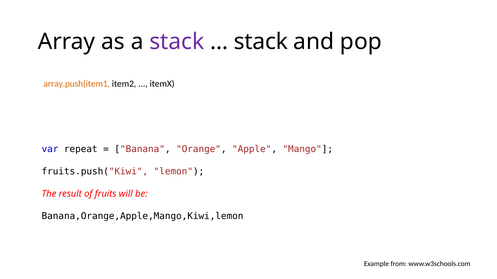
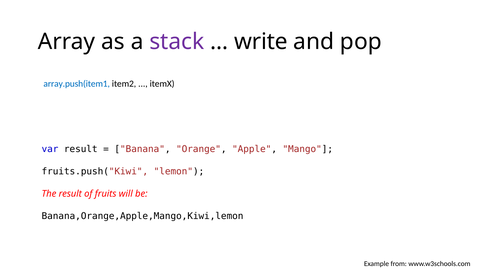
stack at (261, 42): stack -> write
array.push(item1 colour: orange -> blue
var repeat: repeat -> result
